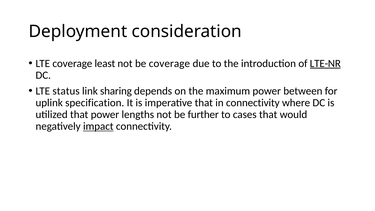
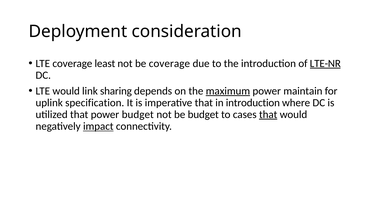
LTE status: status -> would
maximum underline: none -> present
between: between -> maintain
in connectivity: connectivity -> introduction
power lengths: lengths -> budget
be further: further -> budget
that at (268, 114) underline: none -> present
